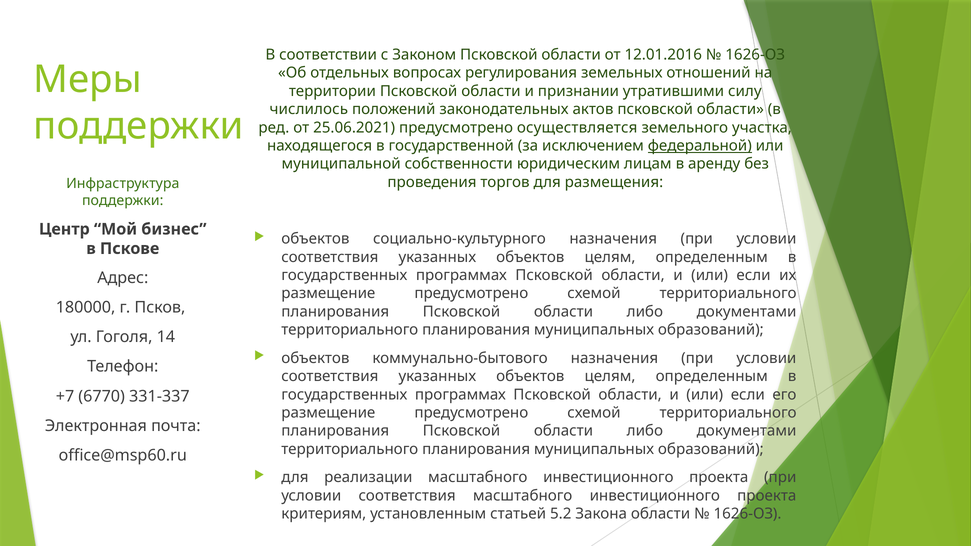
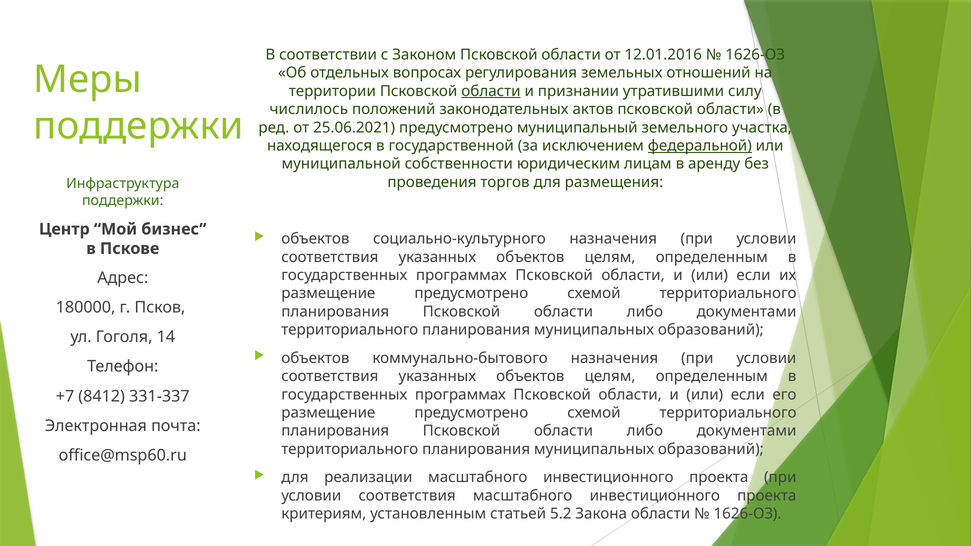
области at (491, 91) underline: none -> present
осуществляется: осуществляется -> муниципальный
6770: 6770 -> 8412
